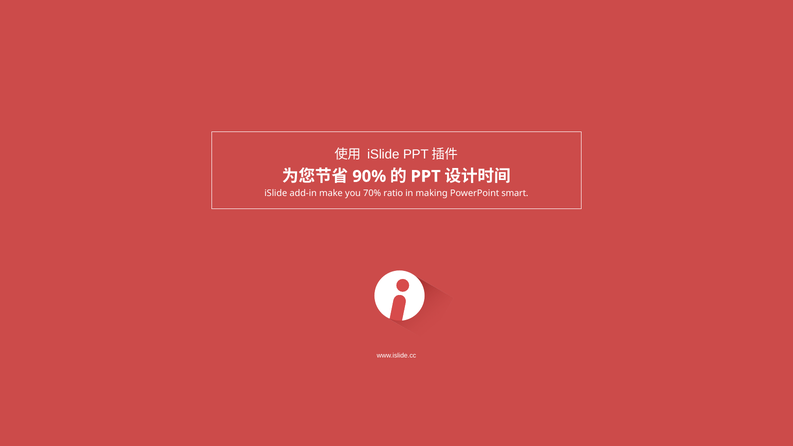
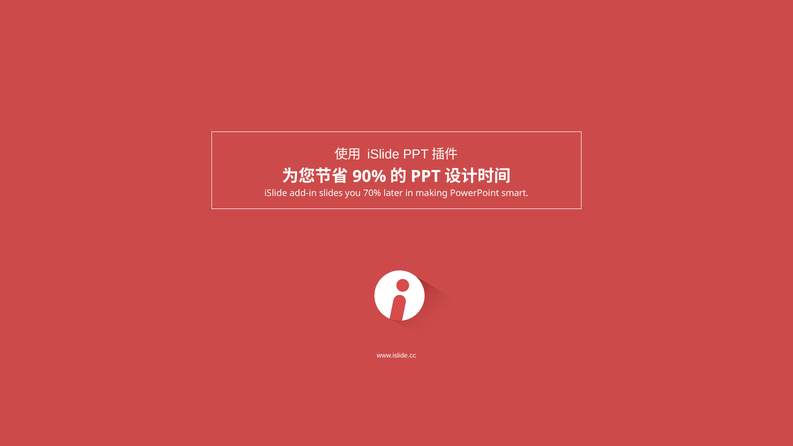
make: make -> slides
ratio: ratio -> later
